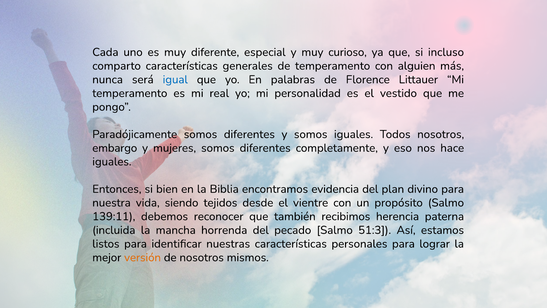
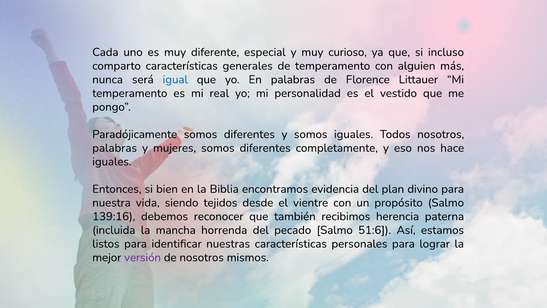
embargo at (115, 148): embargo -> palabras
139:11: 139:11 -> 139:16
51:3: 51:3 -> 51:6
versión colour: orange -> purple
